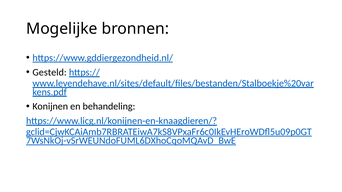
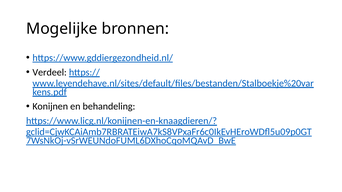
Gesteld: Gesteld -> Verdeel
